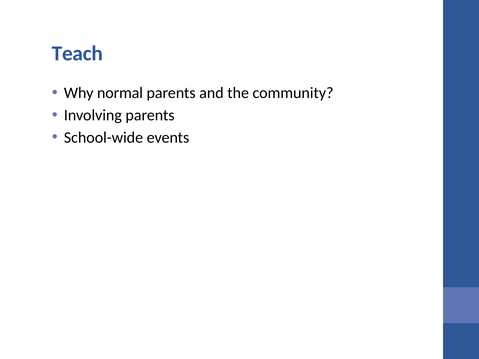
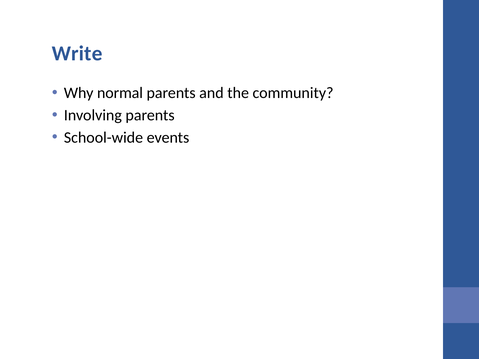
Teach: Teach -> Write
